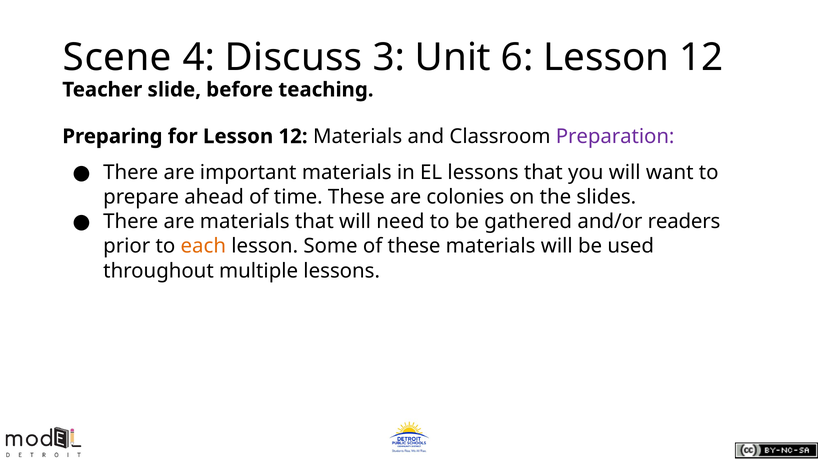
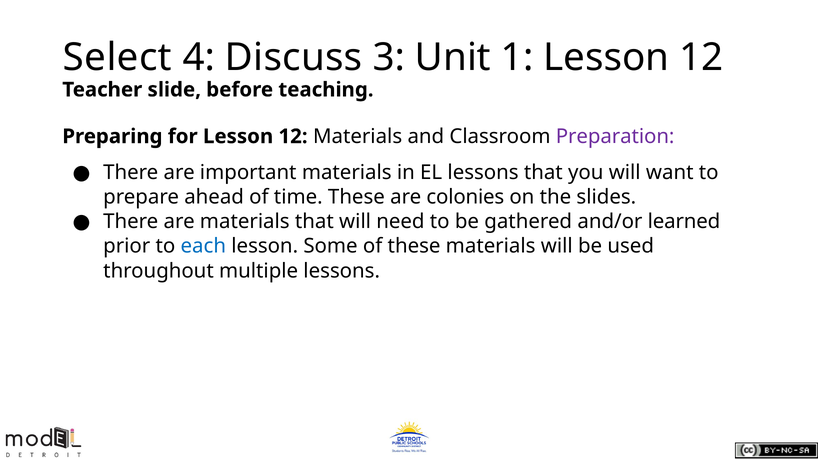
Scene: Scene -> Select
6: 6 -> 1
readers: readers -> learned
each colour: orange -> blue
